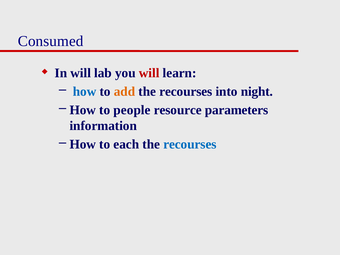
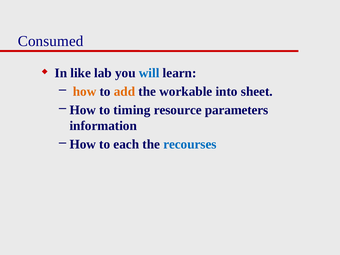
In will: will -> like
will at (149, 73) colour: red -> blue
how at (85, 91) colour: blue -> orange
recourses at (186, 91): recourses -> workable
night: night -> sheet
people: people -> timing
